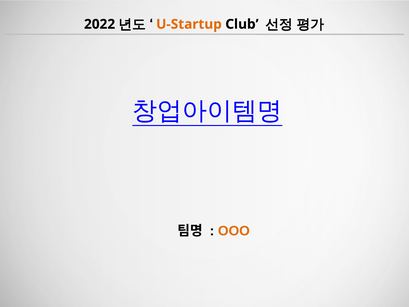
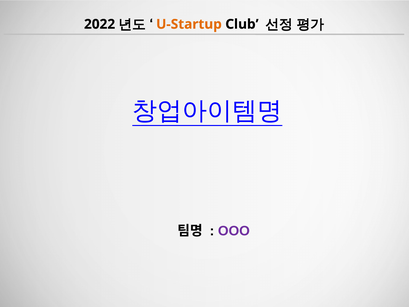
OOO colour: orange -> purple
